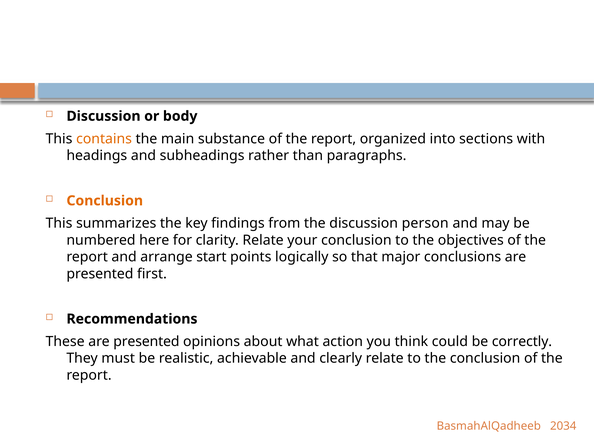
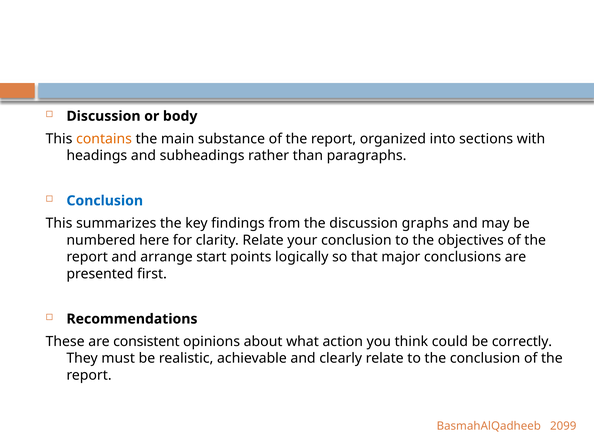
Conclusion at (105, 201) colour: orange -> blue
person: person -> graphs
These are presented: presented -> consistent
2034: 2034 -> 2099
